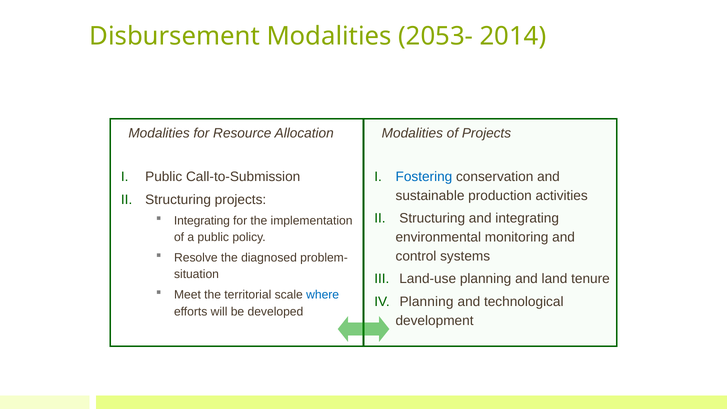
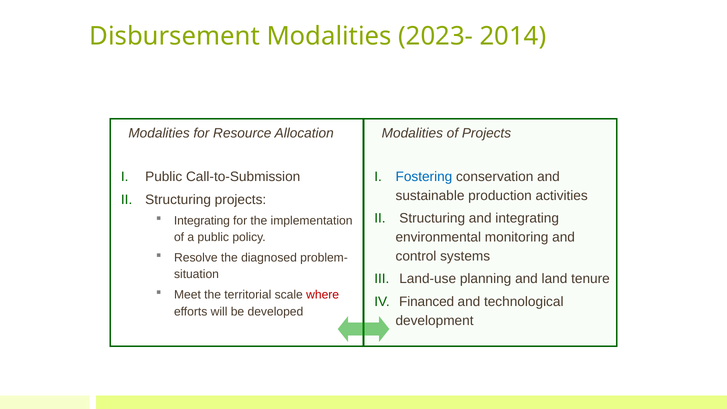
2053-: 2053- -> 2023-
where colour: blue -> red
Planning at (426, 302): Planning -> Financed
